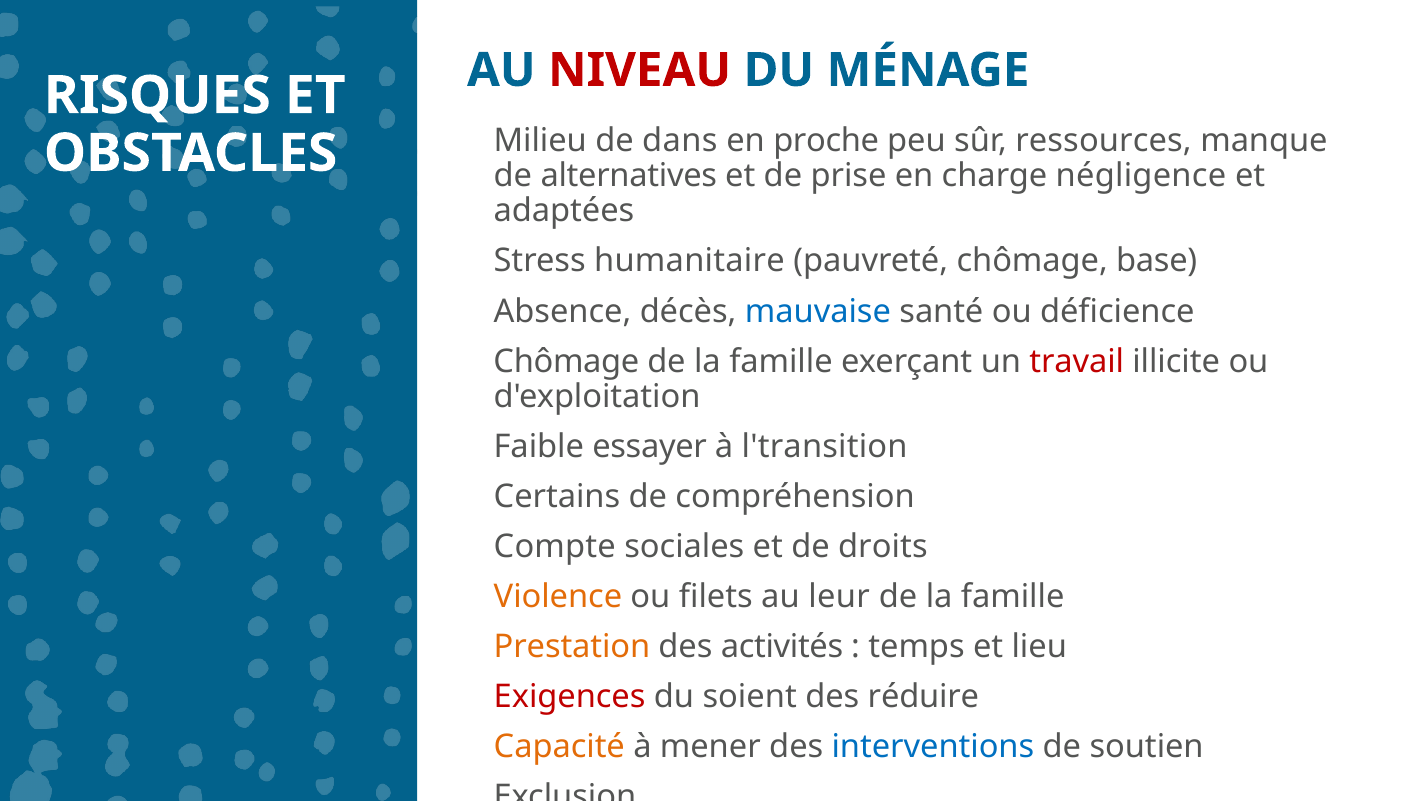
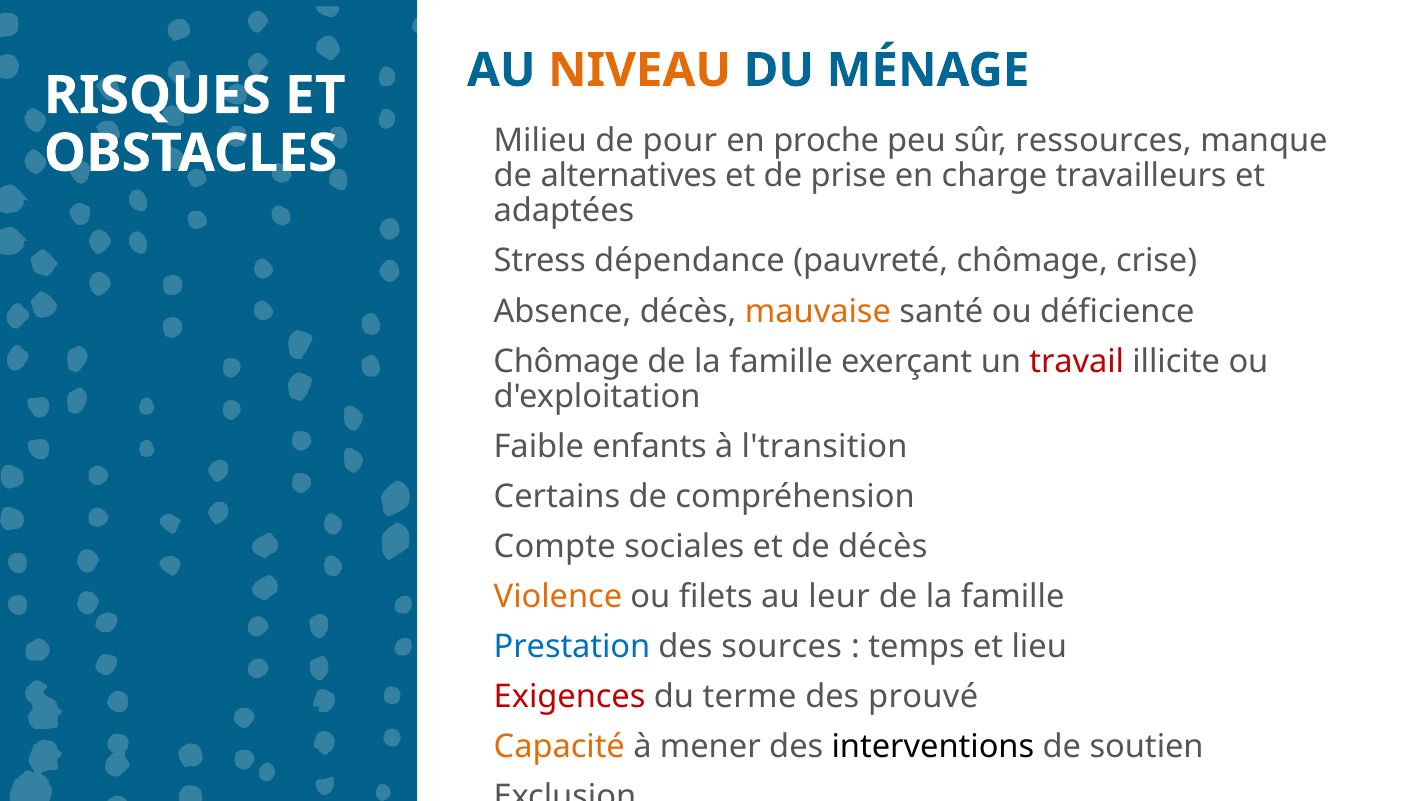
NIVEAU colour: red -> orange
dans: dans -> pour
négligence: négligence -> travailleurs
humanitaire: humanitaire -> dépendance
base: base -> crise
mauvaise colour: blue -> orange
essayer: essayer -> enfants
de droits: droits -> décès
Prestation colour: orange -> blue
activités: activités -> sources
soient: soient -> terme
réduire: réduire -> prouvé
interventions colour: blue -> black
